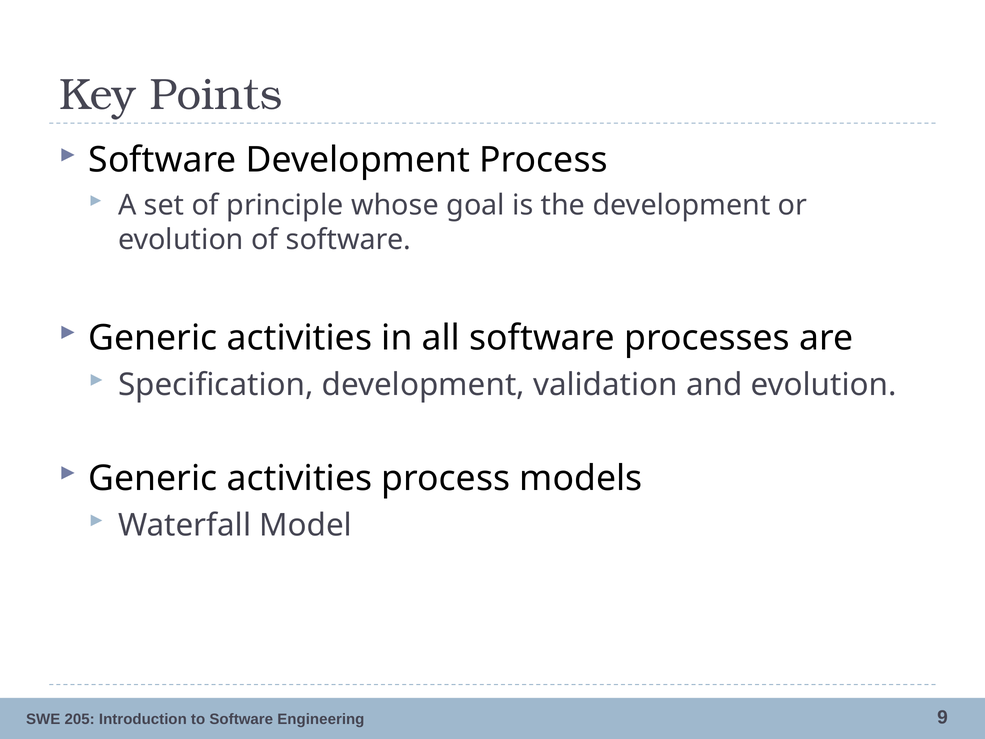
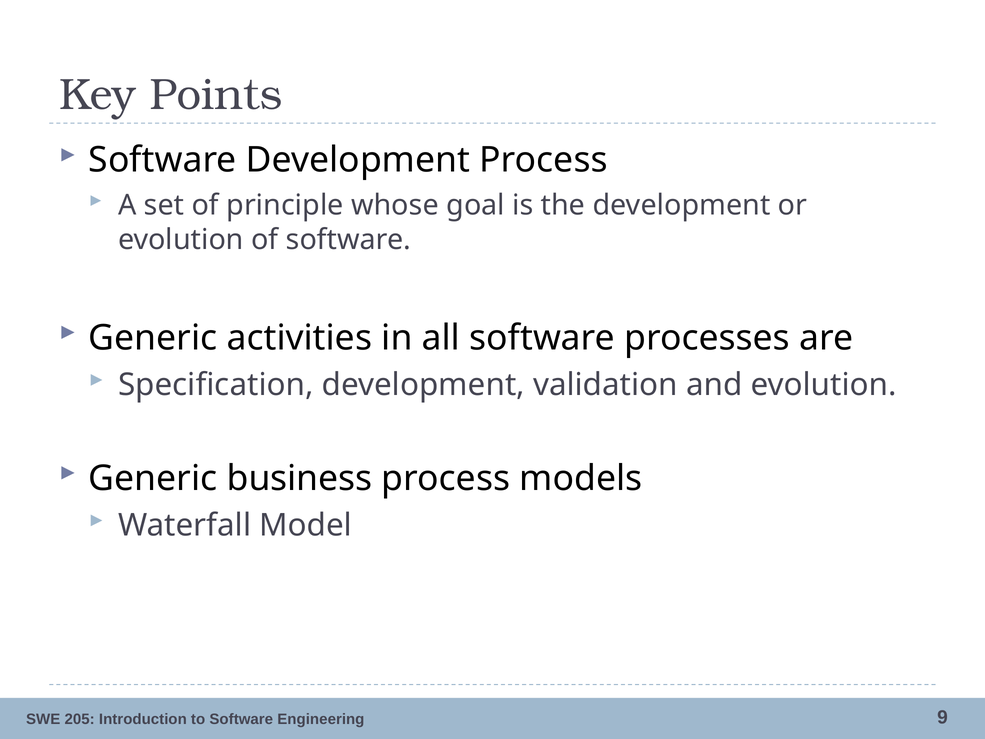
activities at (299, 478): activities -> business
